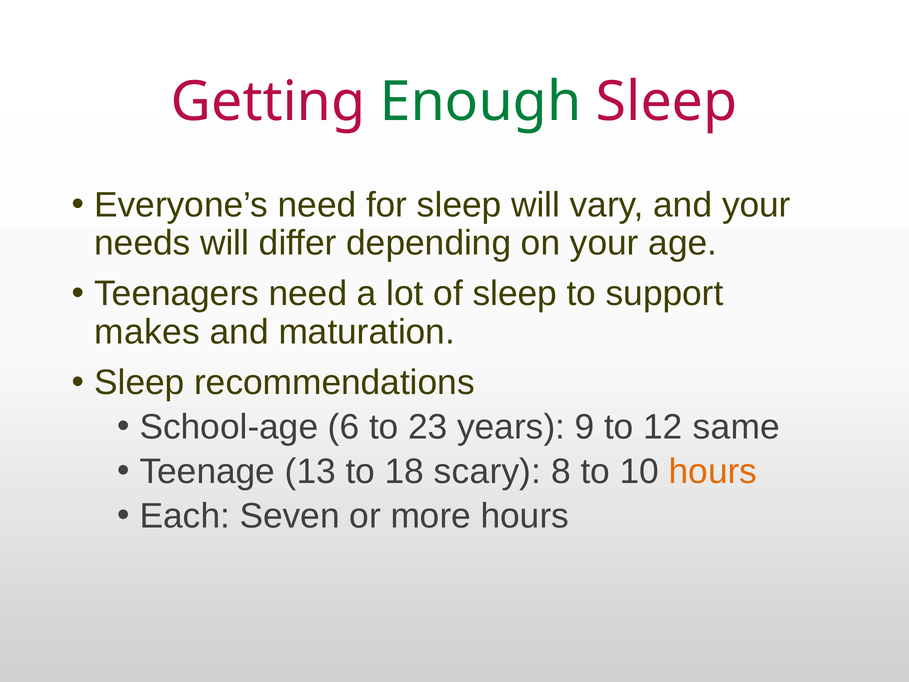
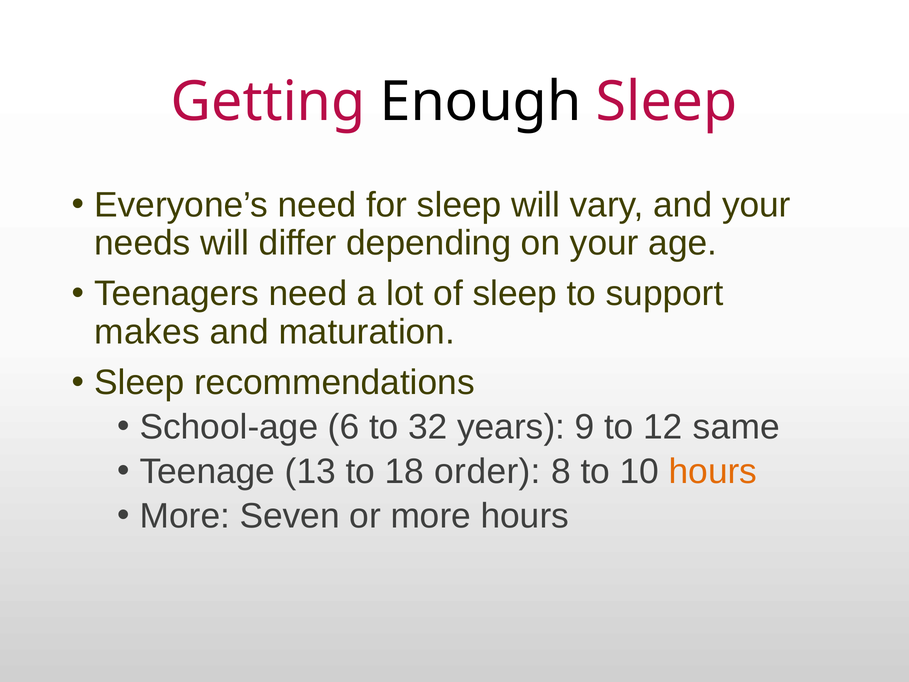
Enough colour: green -> black
23: 23 -> 32
scary: scary -> order
Each at (185, 516): Each -> More
